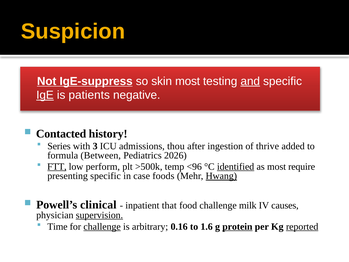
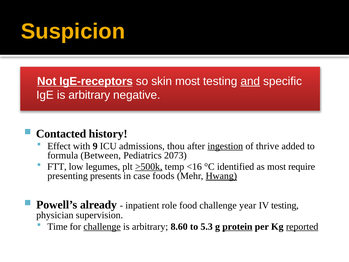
IgE-suppress: IgE-suppress -> IgE-receptors
IgE underline: present -> none
patients at (89, 95): patients -> arbitrary
Series: Series -> Effect
3: 3 -> 9
ingestion underline: none -> present
2026: 2026 -> 2073
FTT underline: present -> none
perform: perform -> legumes
>500k underline: none -> present
<96: <96 -> <16
identified underline: present -> none
presenting specific: specific -> presents
clinical: clinical -> already
that: that -> role
milk: milk -> year
IV causes: causes -> testing
supervision underline: present -> none
0.16: 0.16 -> 8.60
1.6: 1.6 -> 5.3
